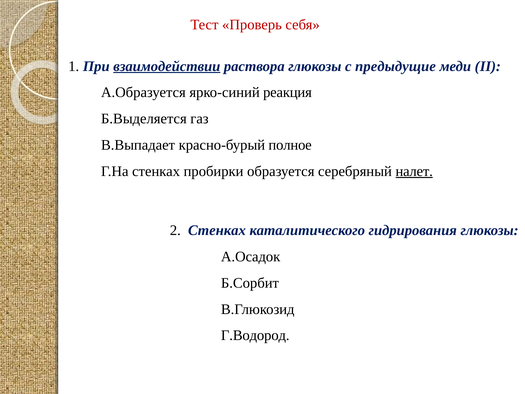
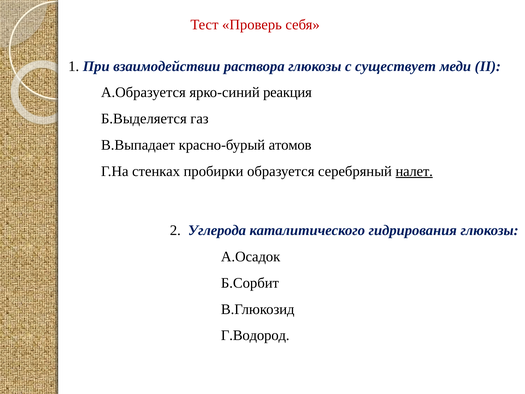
взаимодействии underline: present -> none
предыдущие: предыдущие -> существует
полное: полное -> атомов
2 Стенках: Стенках -> Углерода
